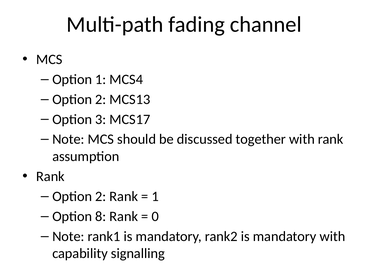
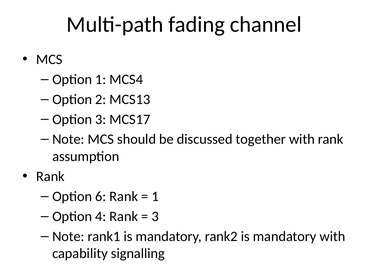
2 at (101, 197): 2 -> 6
8: 8 -> 4
0 at (155, 217): 0 -> 3
